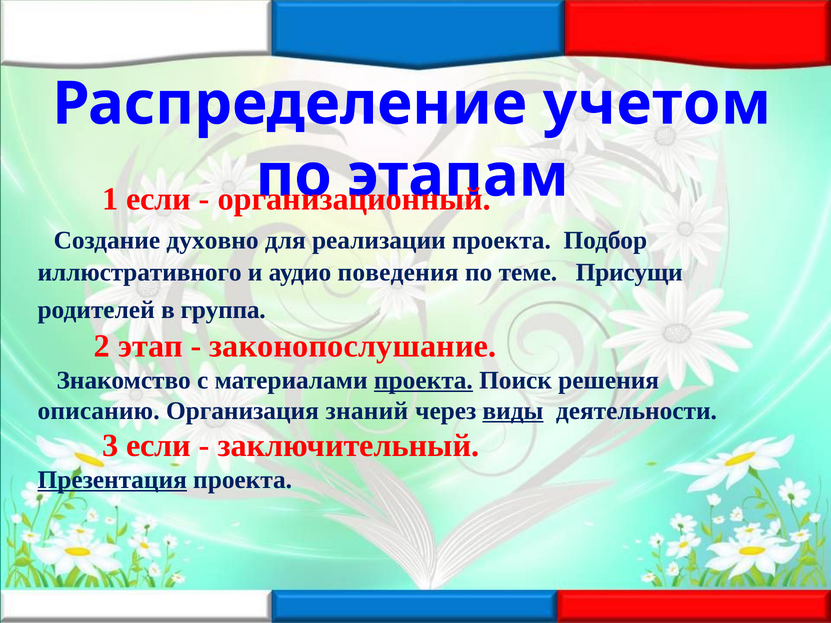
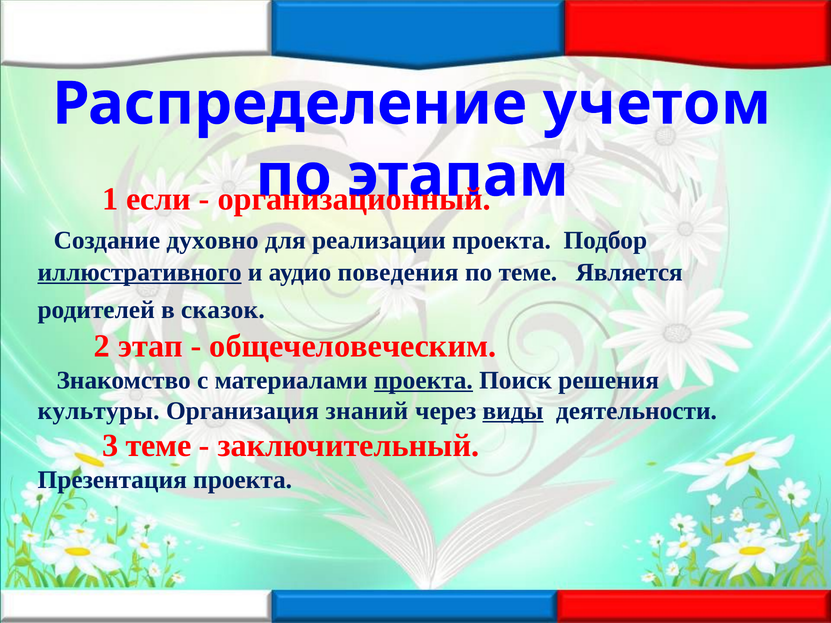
иллюстративного underline: none -> present
Присущи: Присущи -> Является
группа: группа -> сказок
законопослушание: законопослушание -> общечеловеческим
описанию: описанию -> культуры
3 если: если -> теме
Презентация underline: present -> none
